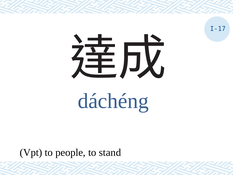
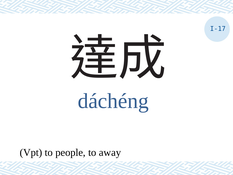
stand: stand -> away
